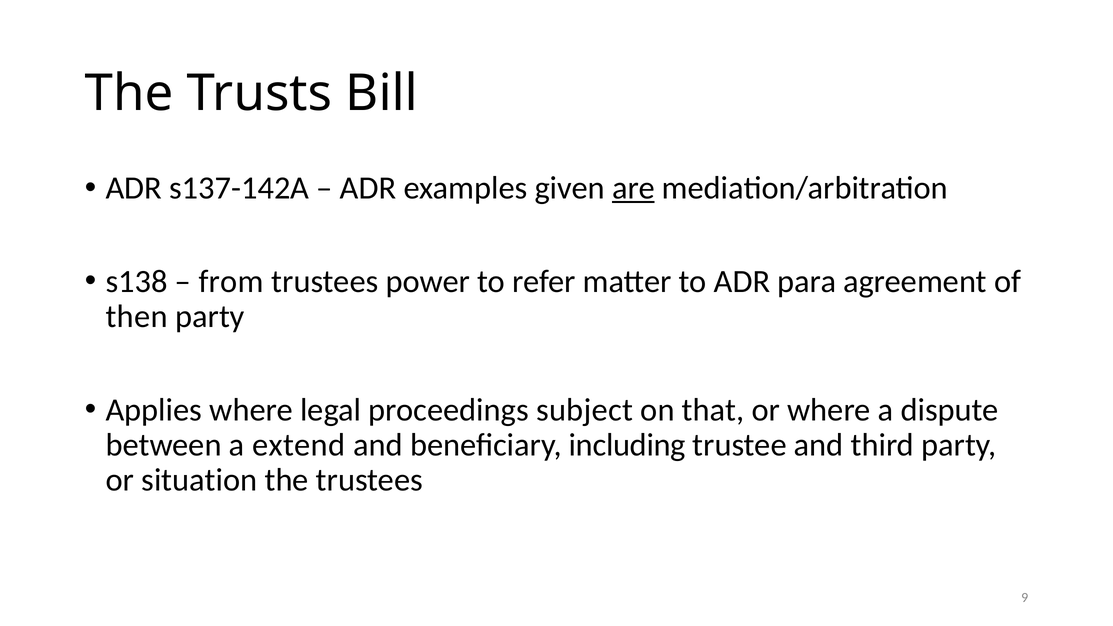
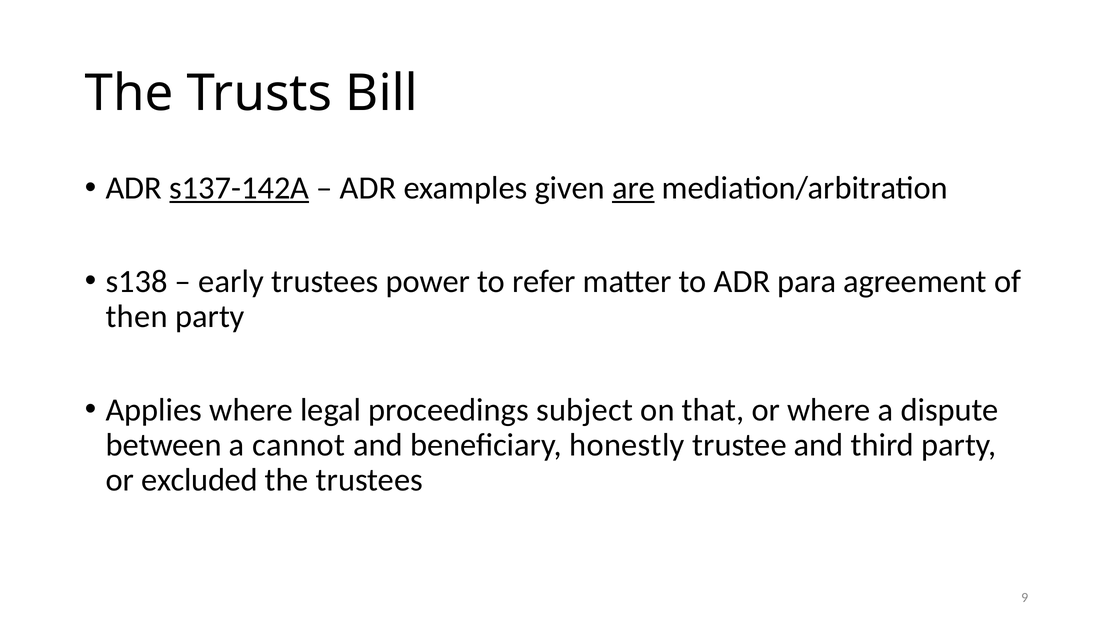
s137-142A underline: none -> present
from: from -> early
extend: extend -> cannot
including: including -> honestly
situation: situation -> excluded
